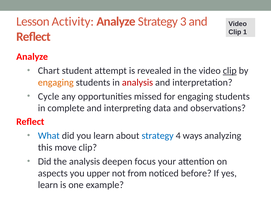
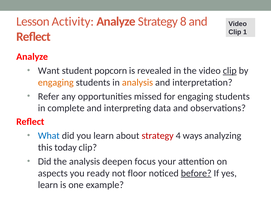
3: 3 -> 8
Chart: Chart -> Want
attempt: attempt -> popcorn
analysis at (137, 82) colour: red -> orange
Cycle: Cycle -> Refer
strategy at (158, 136) colour: blue -> red
move: move -> today
upper: upper -> ready
from: from -> floor
before underline: none -> present
